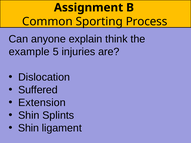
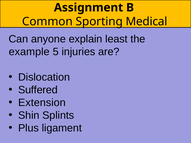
Process: Process -> Medical
think: think -> least
Shin at (29, 128): Shin -> Plus
